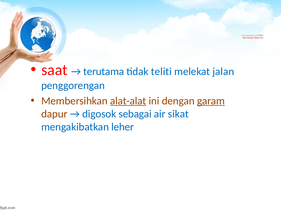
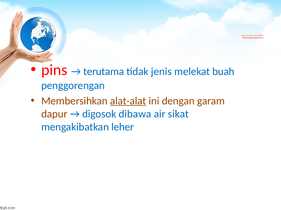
saat: saat -> pins
teliti: teliti -> jenis
jalan: jalan -> buah
garam underline: present -> none
sebagai: sebagai -> dibawa
